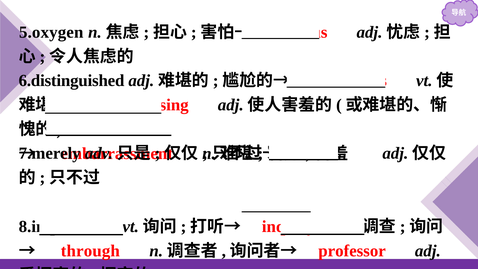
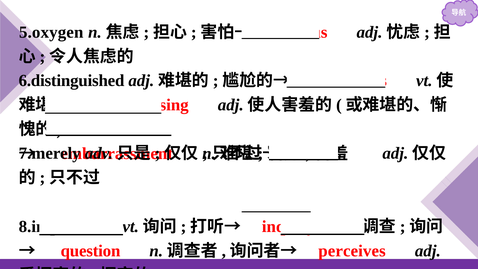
through: through -> question
professor: professor -> perceives
